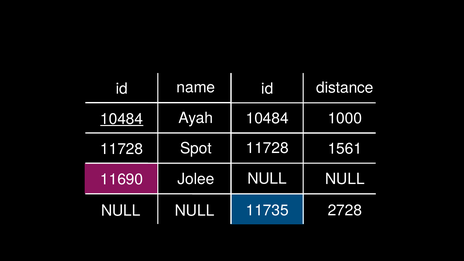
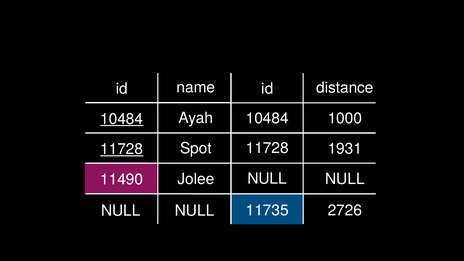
1561: 1561 -> 1931
11728 at (122, 149) underline: none -> present
11690: 11690 -> 11490
2728: 2728 -> 2726
